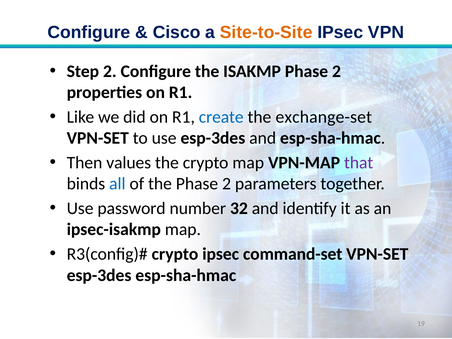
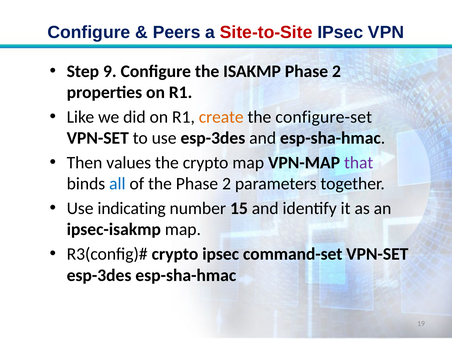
Cisco: Cisco -> Peers
Site-to-Site colour: orange -> red
Step 2: 2 -> 9
create colour: blue -> orange
exchange-set: exchange-set -> configure-set
password: password -> indicating
32: 32 -> 15
